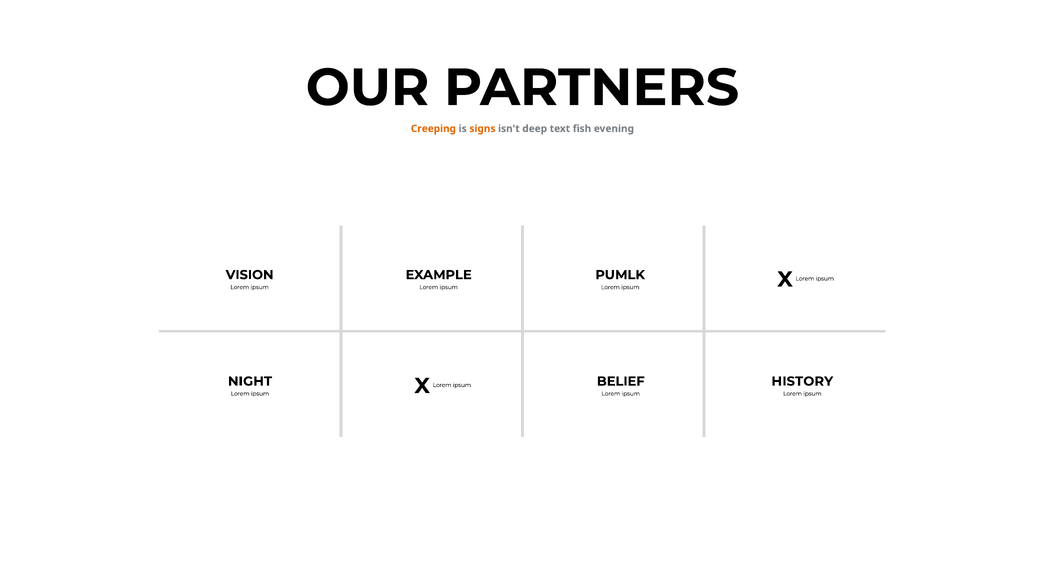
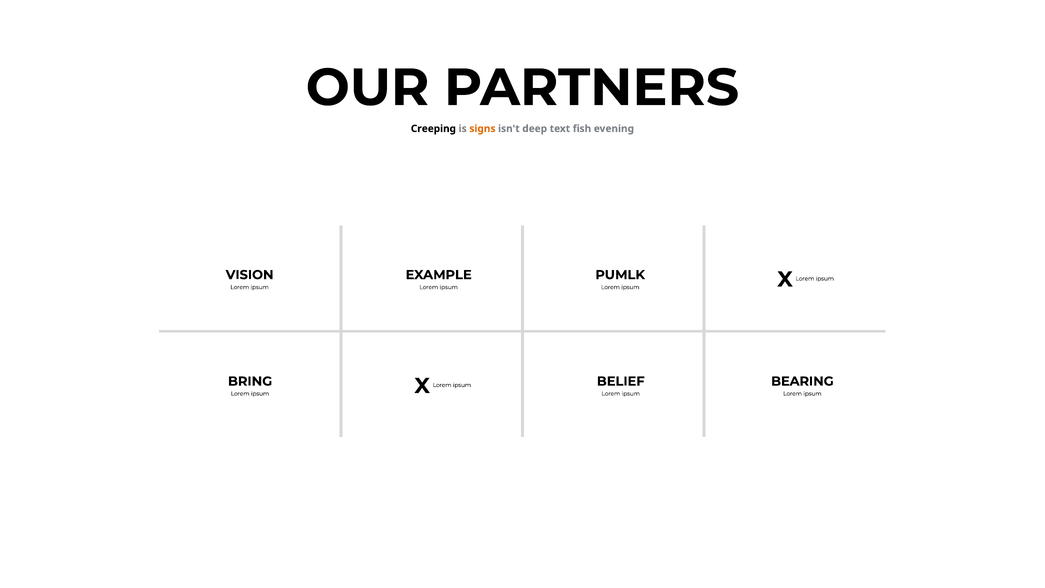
Creeping colour: orange -> black
NIGHT: NIGHT -> BRING
HISTORY: HISTORY -> BEARING
